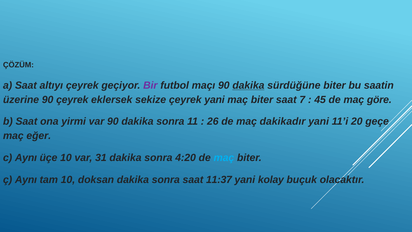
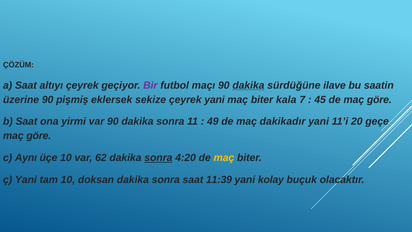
sürdüğüne biter: biter -> ilave
90 çeyrek: çeyrek -> pişmiş
biter saat: saat -> kala
26: 26 -> 49
eğer at (39, 136): eğer -> göre
31: 31 -> 62
sonra at (158, 158) underline: none -> present
maç at (224, 158) colour: light blue -> yellow
ç Aynı: Aynı -> Yani
11:37: 11:37 -> 11:39
